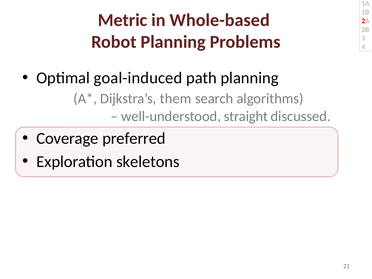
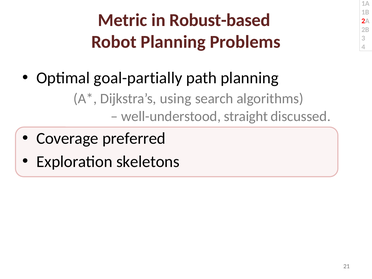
Whole-based: Whole-based -> Robust-based
goal-induced: goal-induced -> goal-partially
them: them -> using
